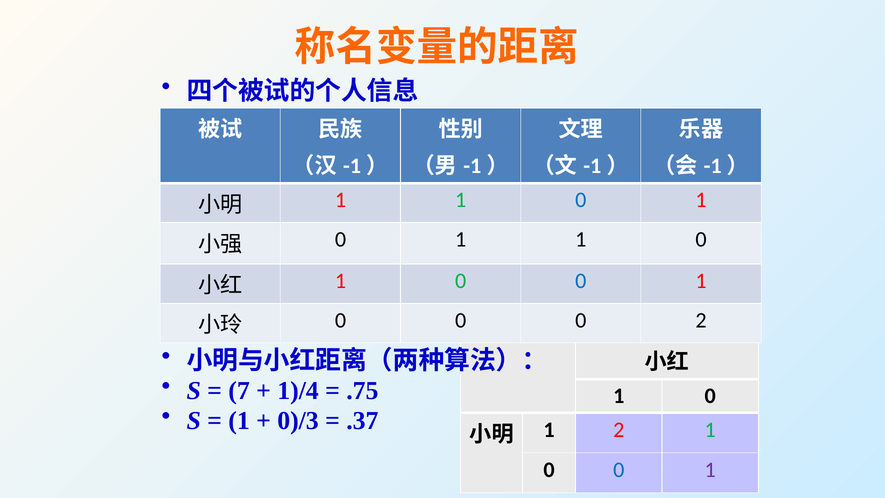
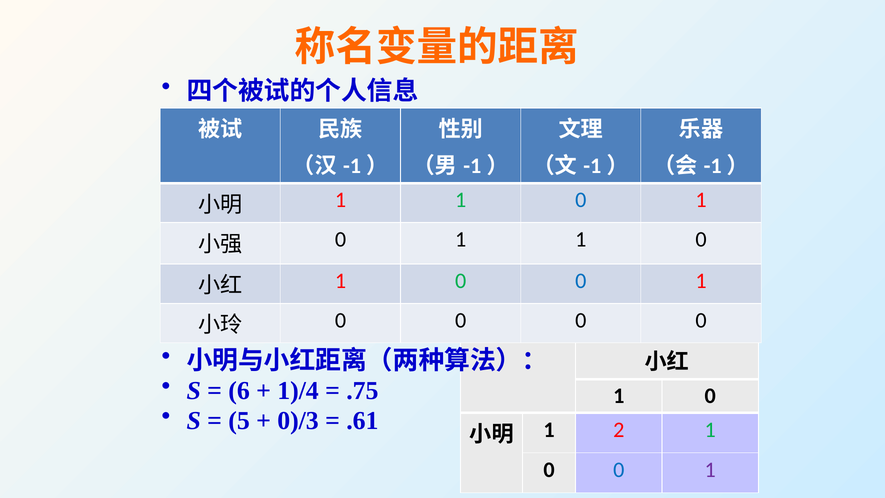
0 0 0 2: 2 -> 0
7: 7 -> 6
1 at (239, 421): 1 -> 5
.37: .37 -> .61
